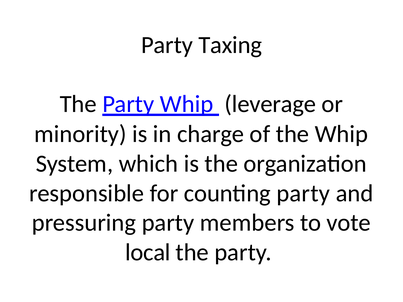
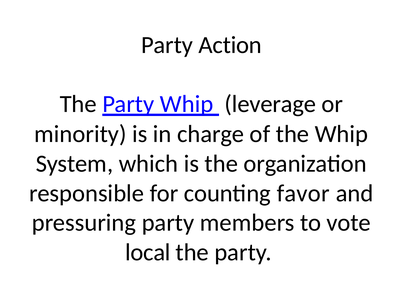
Taxing: Taxing -> Action
counting party: party -> favor
